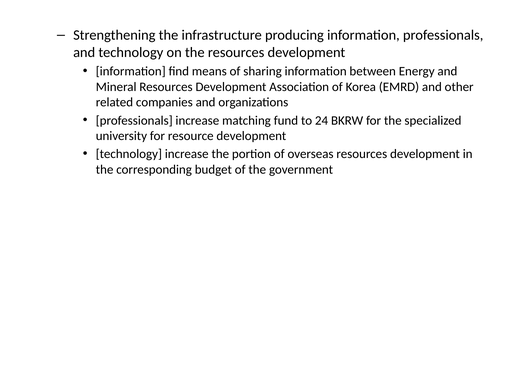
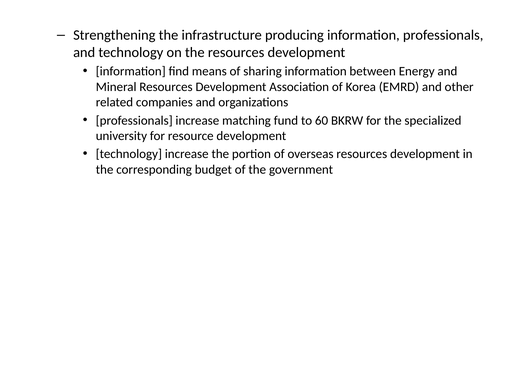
24: 24 -> 60
